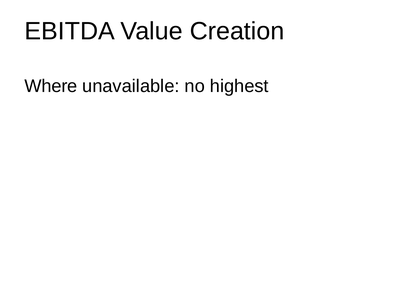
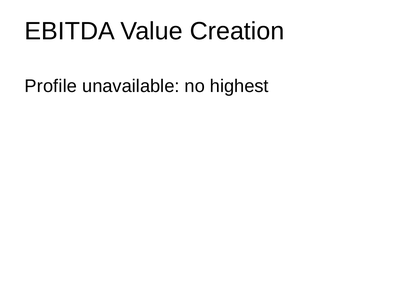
Where: Where -> Profile
